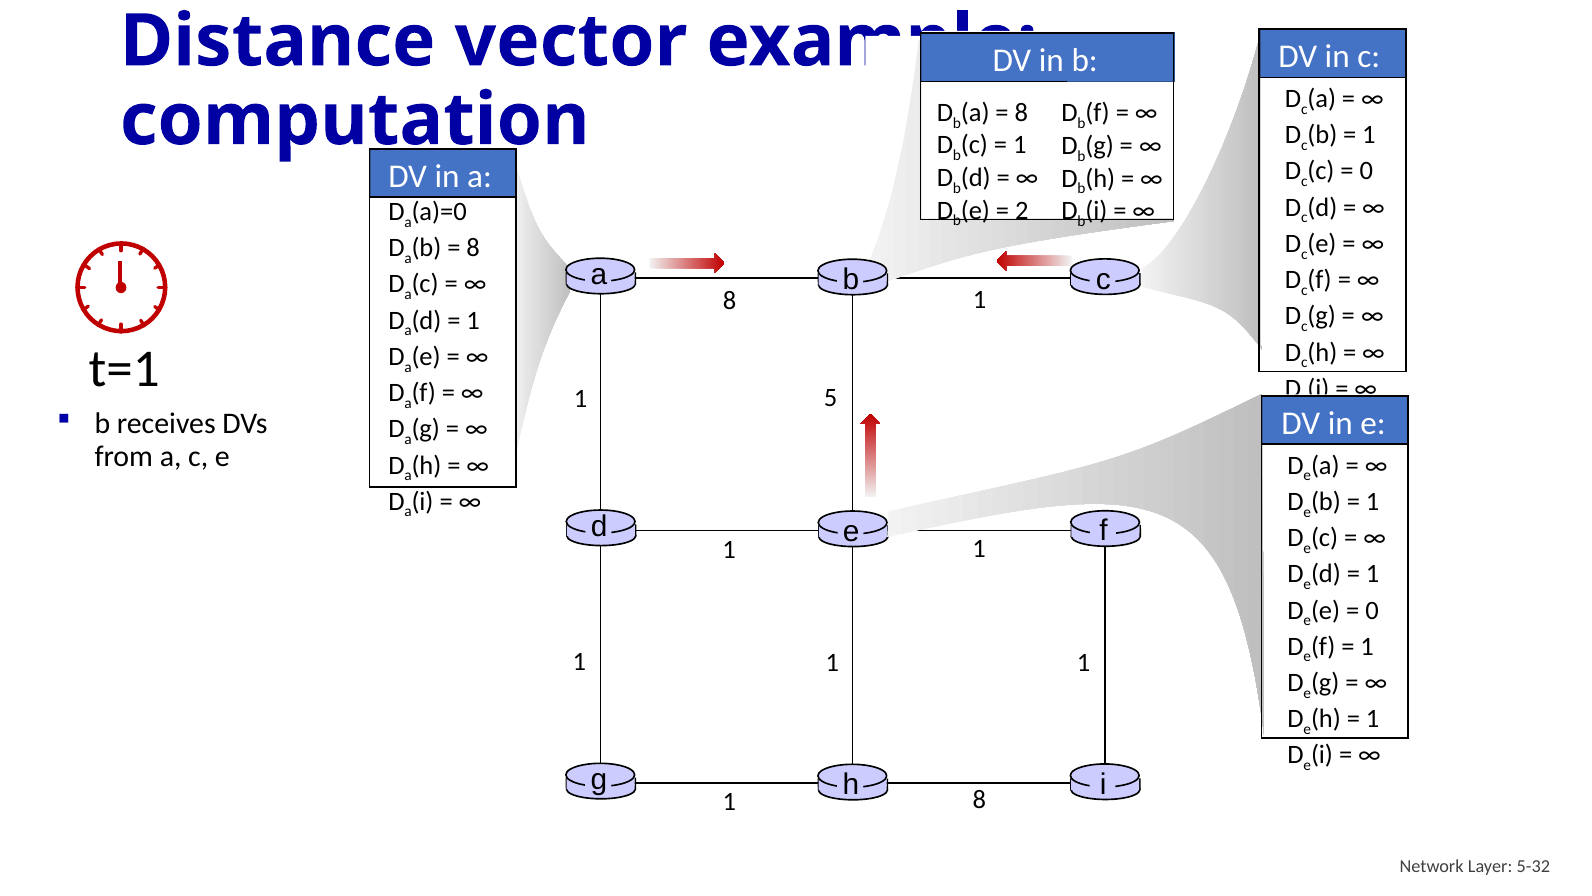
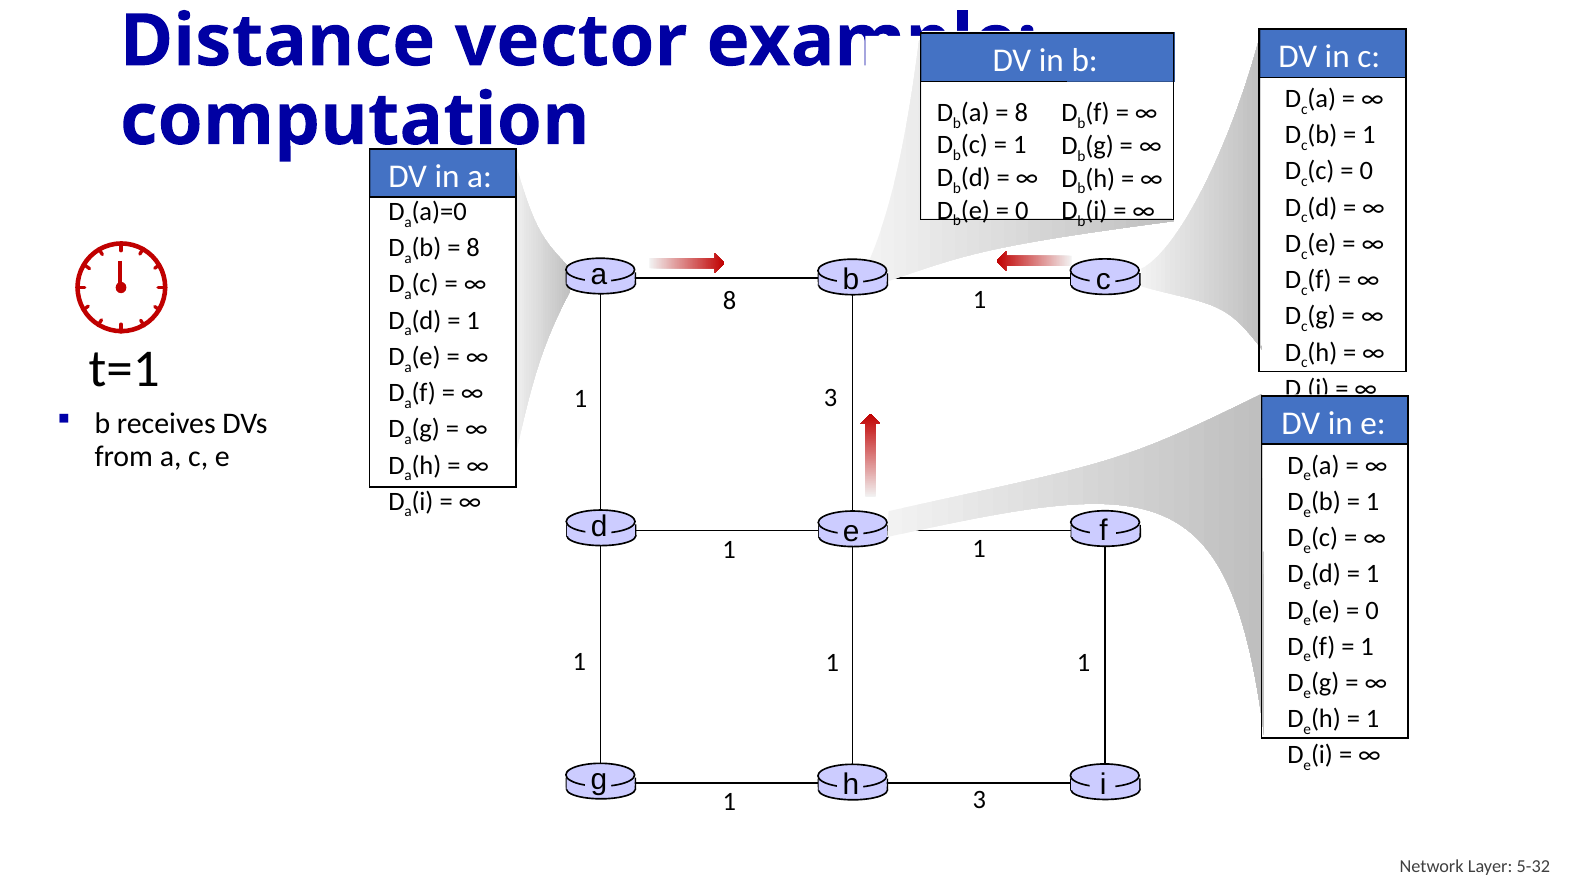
2 at (1022, 210): 2 -> 0
5 at (831, 397): 5 -> 3
8 at (979, 800): 8 -> 3
